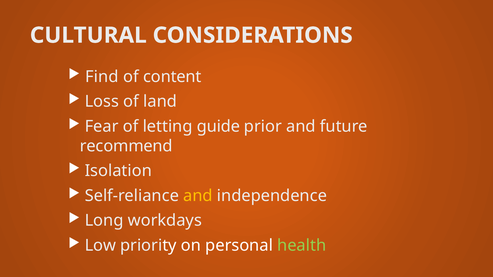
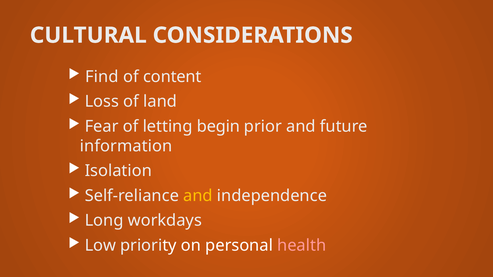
guide: guide -> begin
recommend: recommend -> information
health colour: light green -> pink
